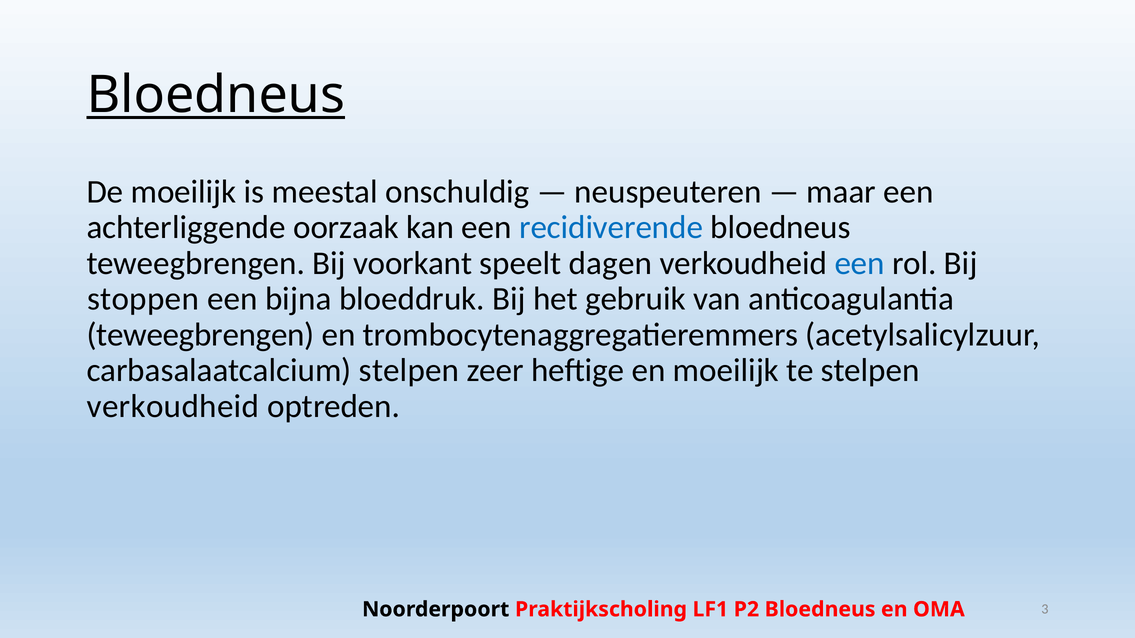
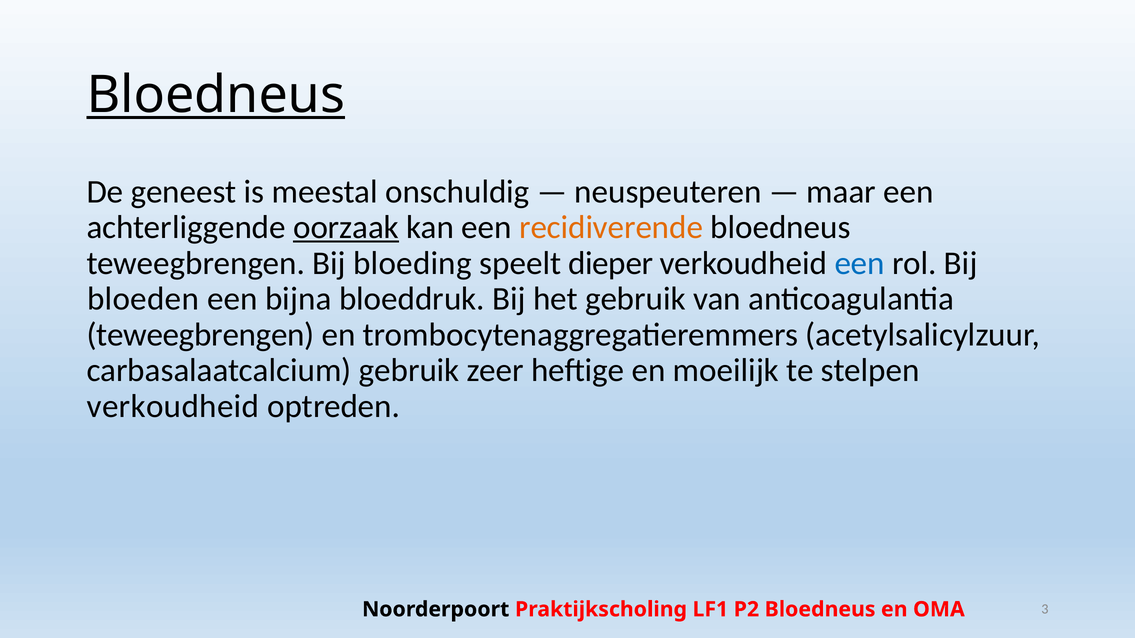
De moeilijk: moeilijk -> geneest
oorzaak underline: none -> present
recidiverende colour: blue -> orange
voorkant: voorkant -> bloeding
dagen: dagen -> dieper
stoppen: stoppen -> bloeden
carbasalaatcalcium stelpen: stelpen -> gebruik
